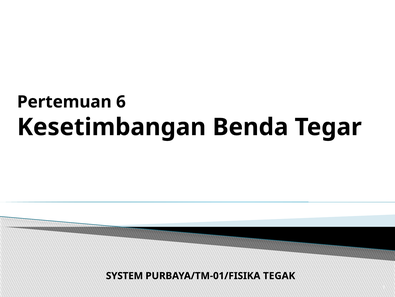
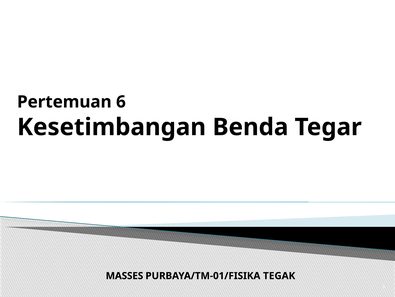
SYSTEM: SYSTEM -> MASSES
